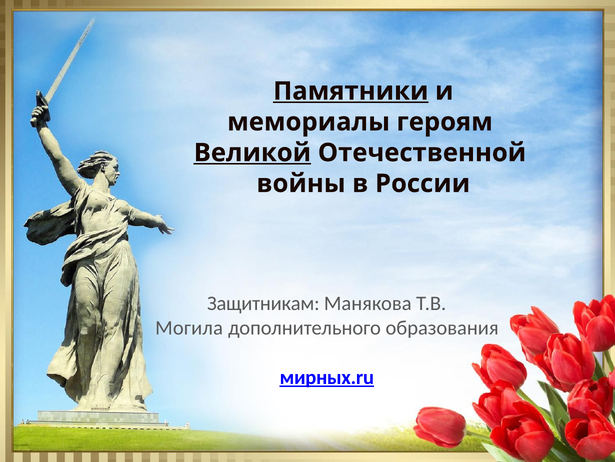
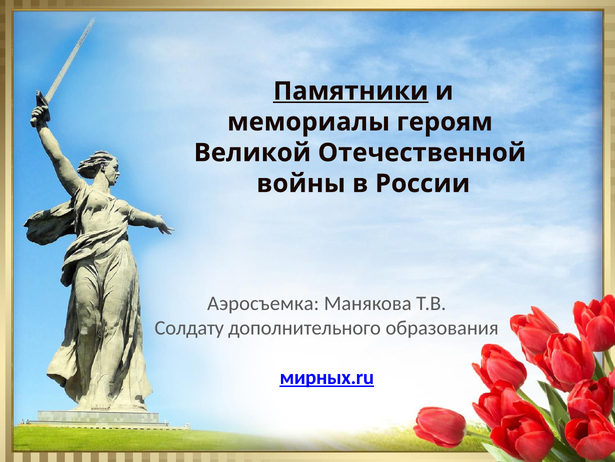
Великой underline: present -> none
Защитникам: Защитникам -> Аэросъемка
Могила: Могила -> Солдату
